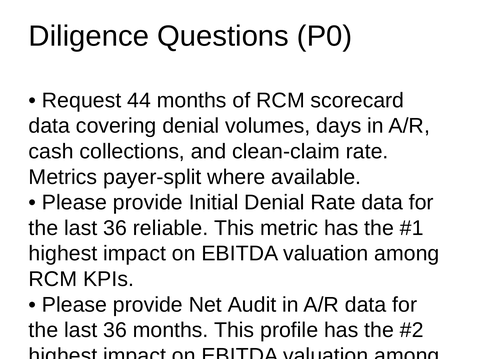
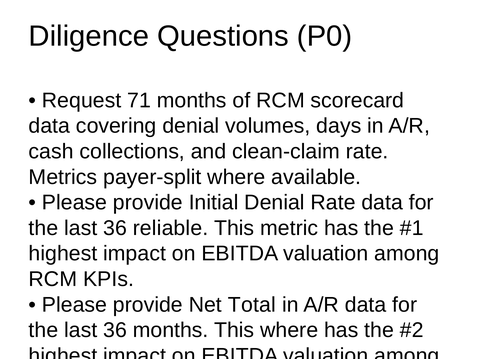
44: 44 -> 71
Audit: Audit -> Total
This profile: profile -> where
